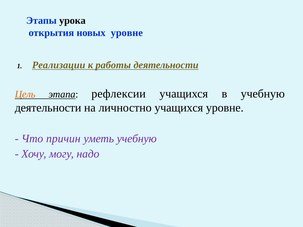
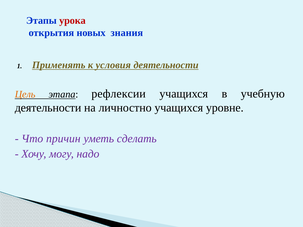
урока colour: black -> red
новых уровне: уровне -> знания
Реализации: Реализации -> Применять
работы: работы -> условия
уметь учебную: учебную -> сделать
